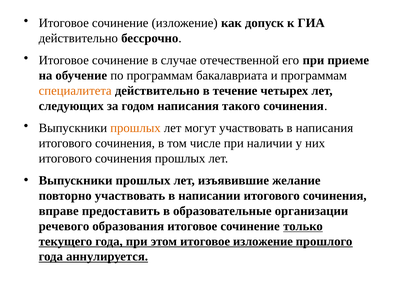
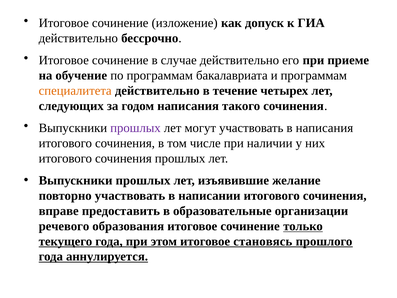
случае отечественной: отечественной -> действительно
прошлых at (135, 128) colour: orange -> purple
итоговое изложение: изложение -> становясь
